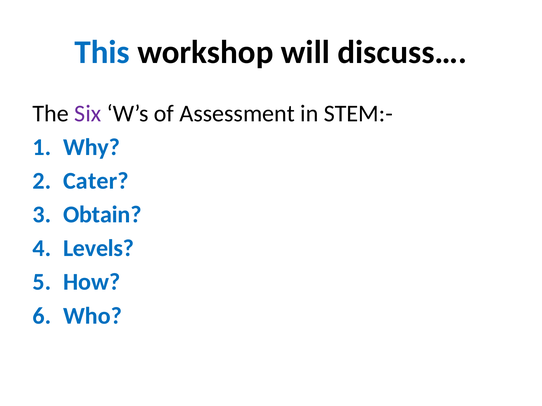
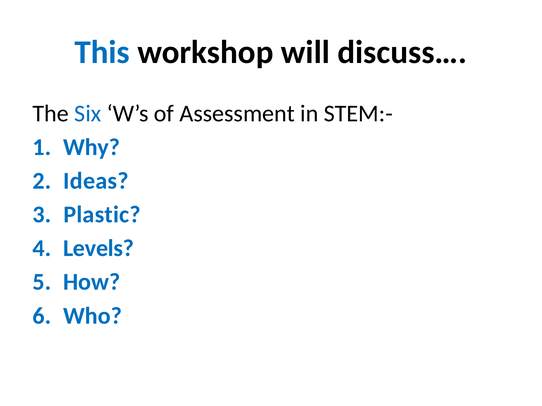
Six colour: purple -> blue
Cater: Cater -> Ideas
Obtain: Obtain -> Plastic
